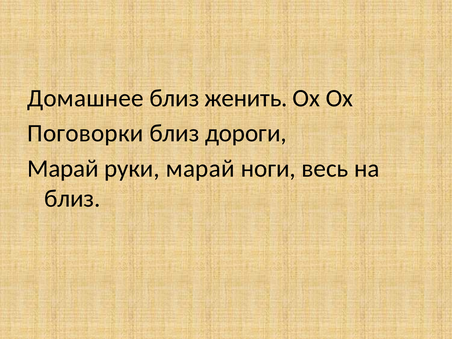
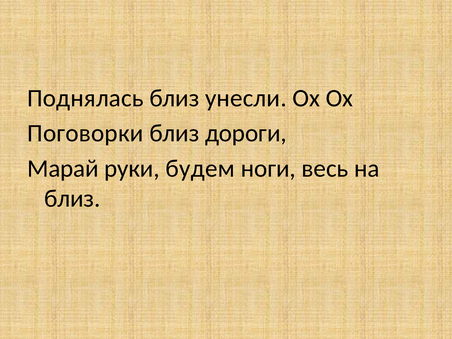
Домашнее: Домашнее -> Поднялась
женить: женить -> унесли
руки марай: марай -> будем
